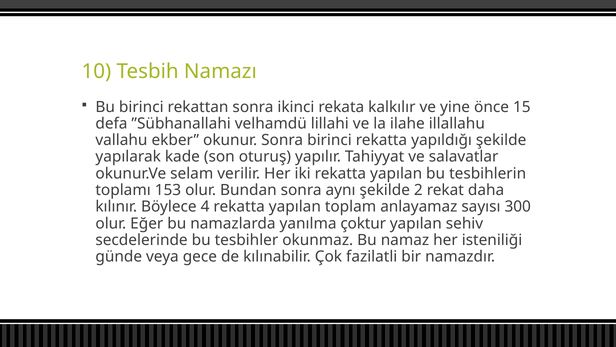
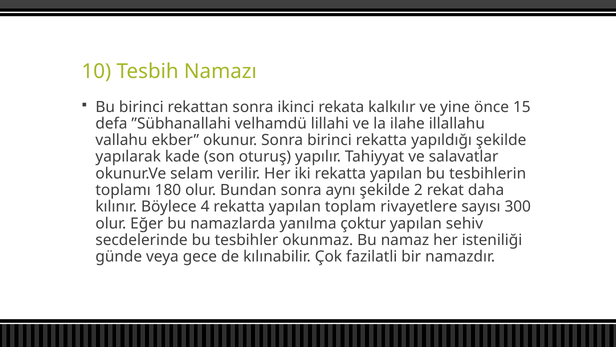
153: 153 -> 180
anlayamaz: anlayamaz -> rivayetlere
